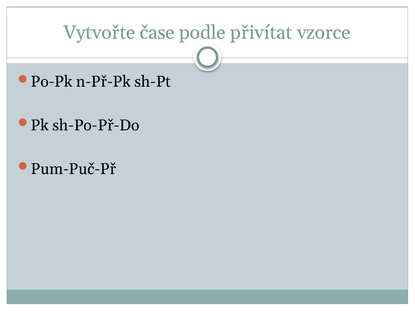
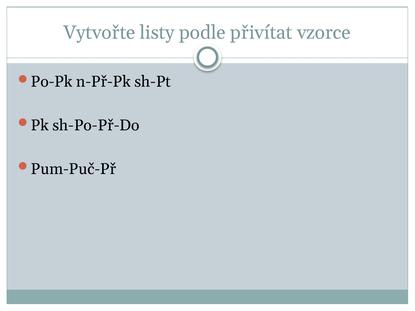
čase: čase -> listy
